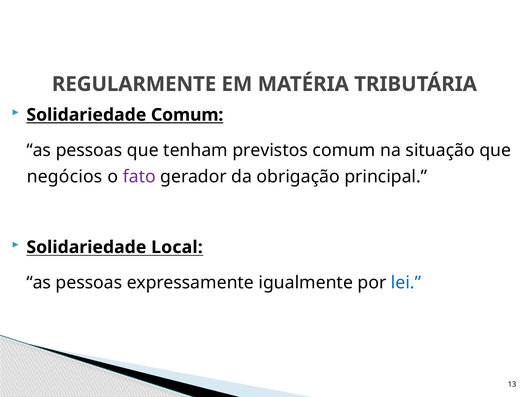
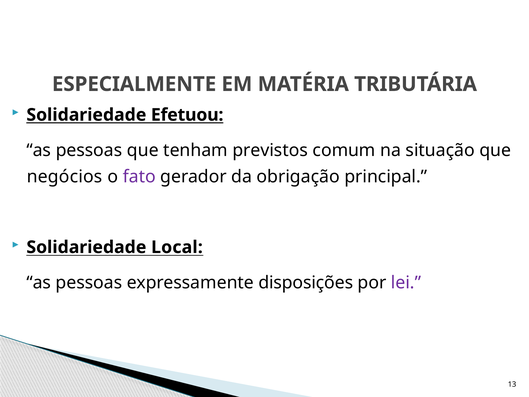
REGULARMENTE: REGULARMENTE -> ESPECIALMENTE
Solidariedade Comum: Comum -> Efetuou
igualmente: igualmente -> disposições
lei colour: blue -> purple
